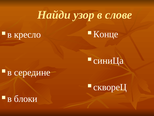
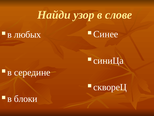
Конце: Конце -> Синее
кресло: кресло -> любых
